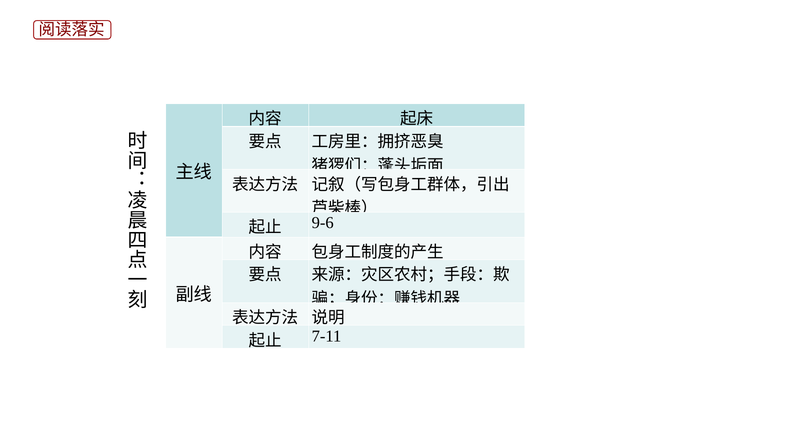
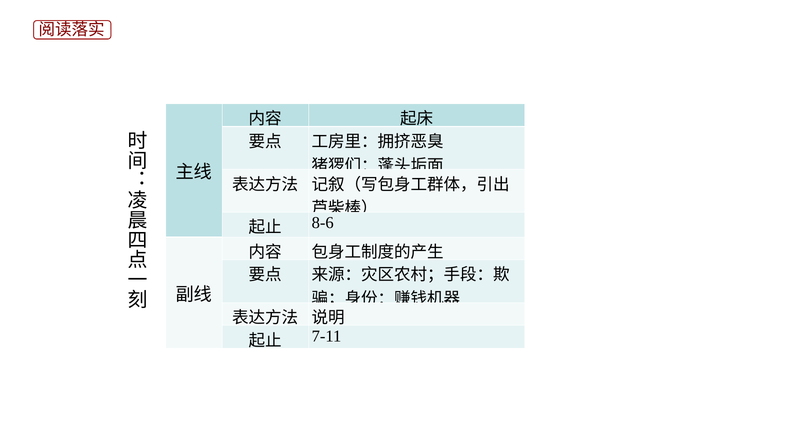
9-6: 9-6 -> 8-6
